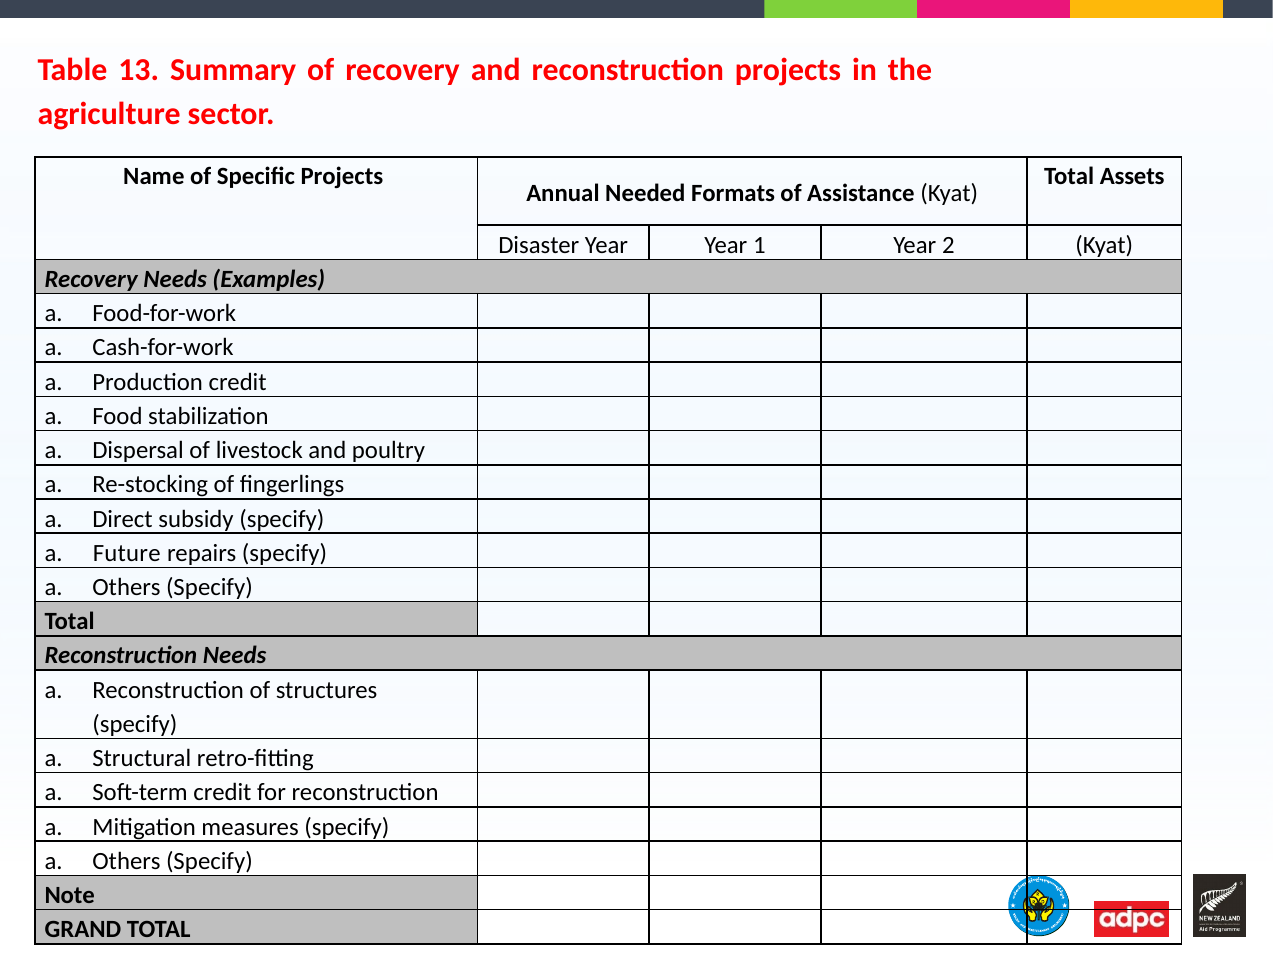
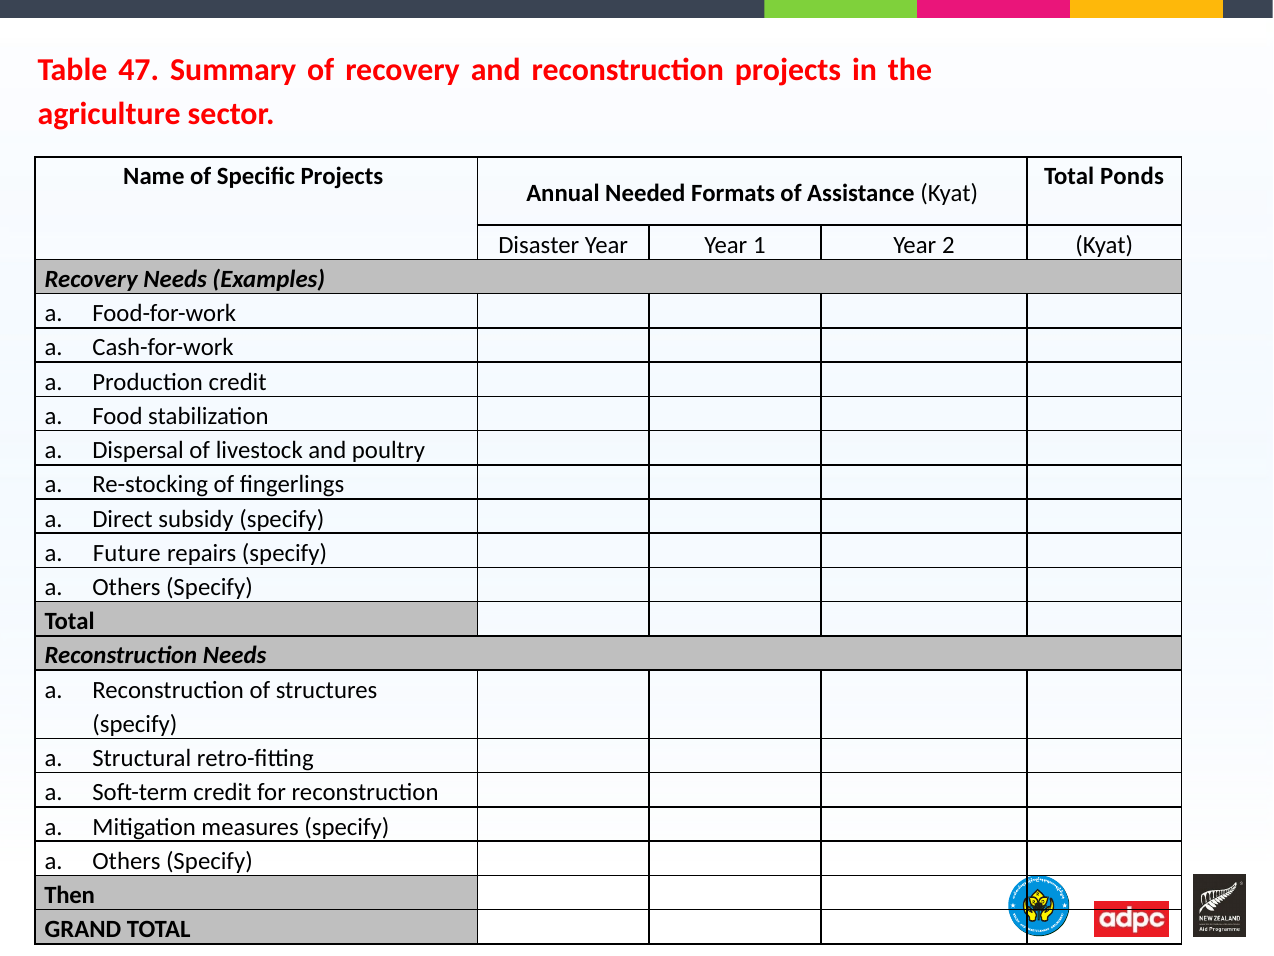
13: 13 -> 47
Assets: Assets -> Ponds
Note: Note -> Then
